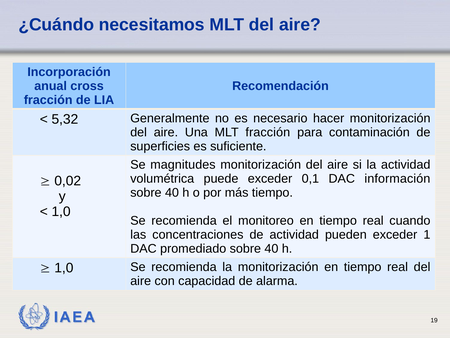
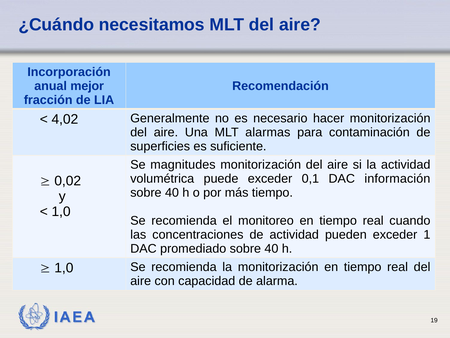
cross: cross -> mejor
5,32: 5,32 -> 4,02
MLT fracción: fracción -> alarmas
